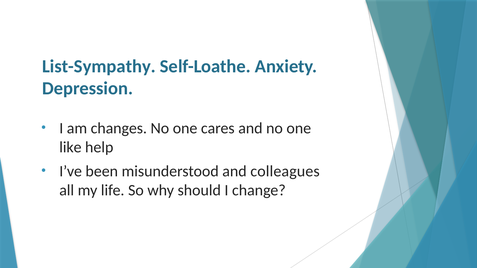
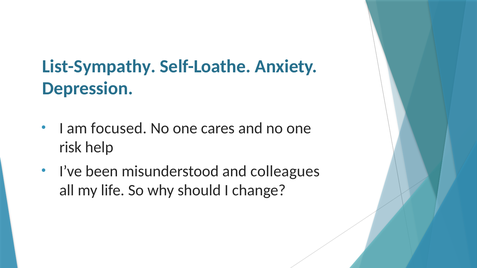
changes: changes -> focused
like: like -> risk
